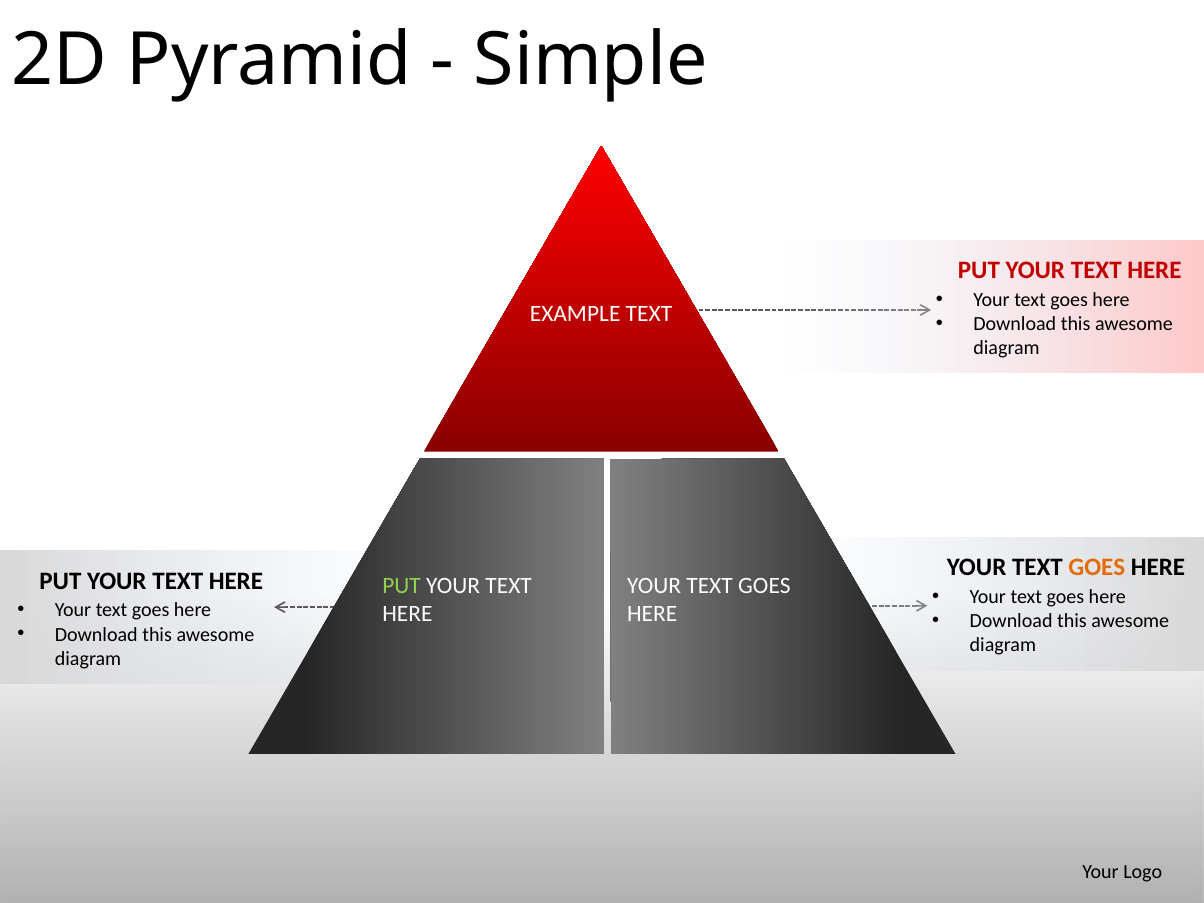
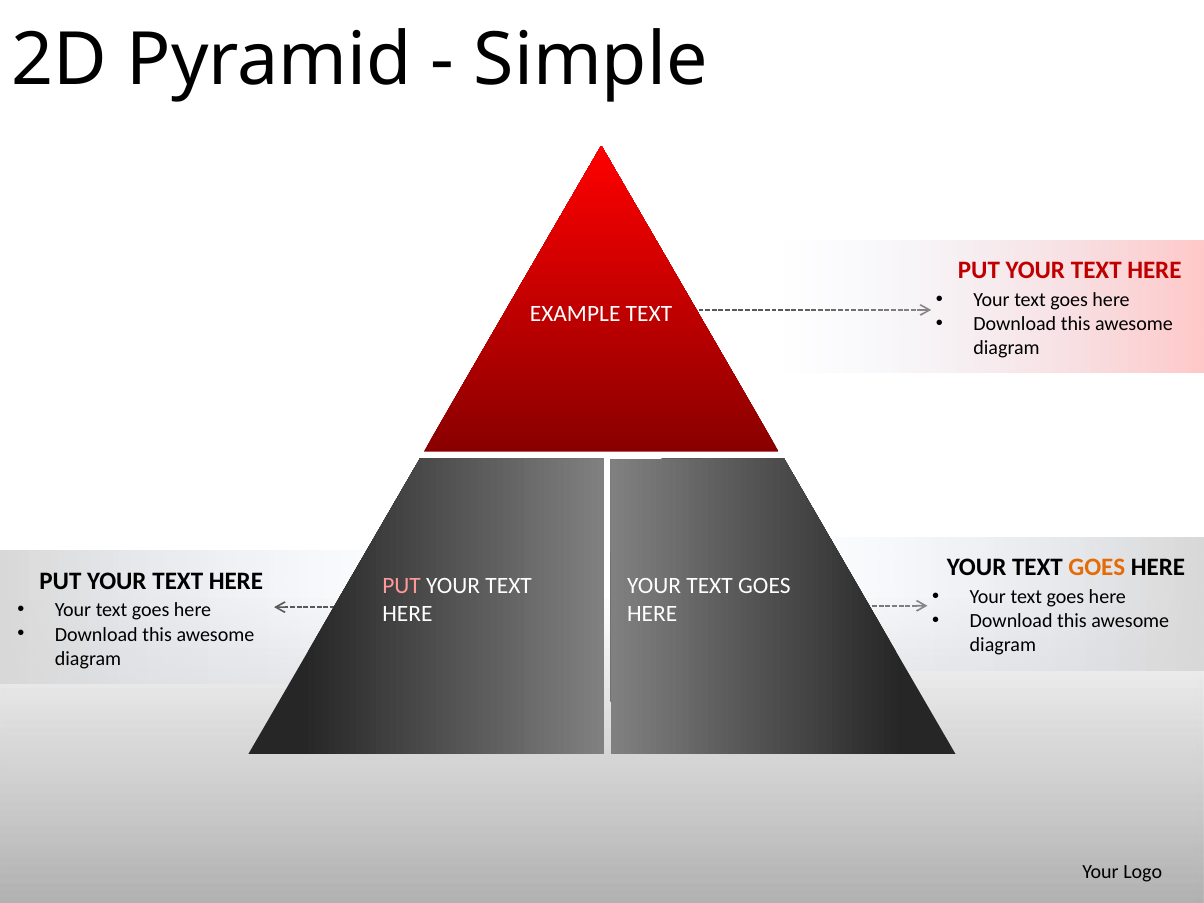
PUT at (402, 585) colour: light green -> pink
